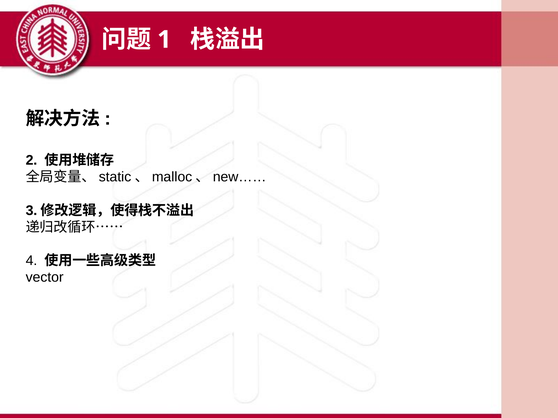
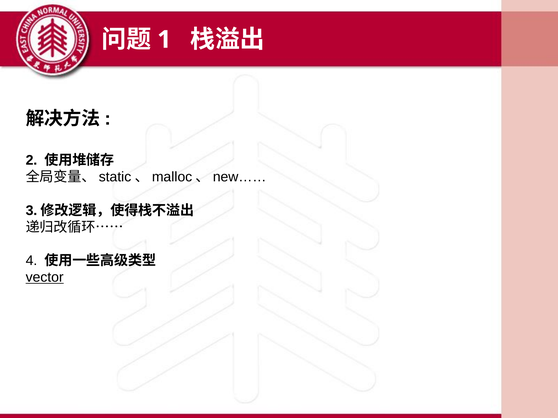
vector underline: none -> present
